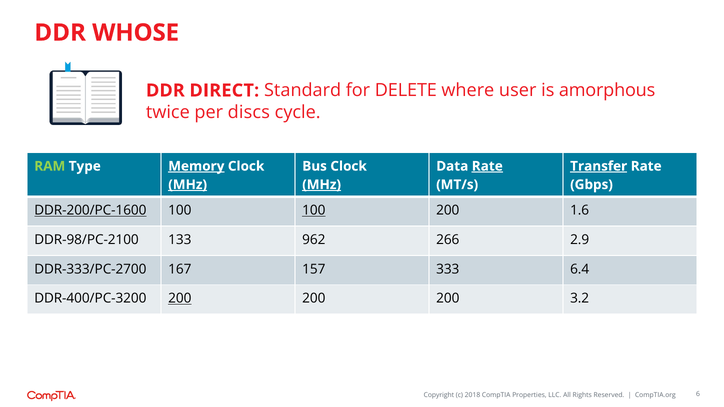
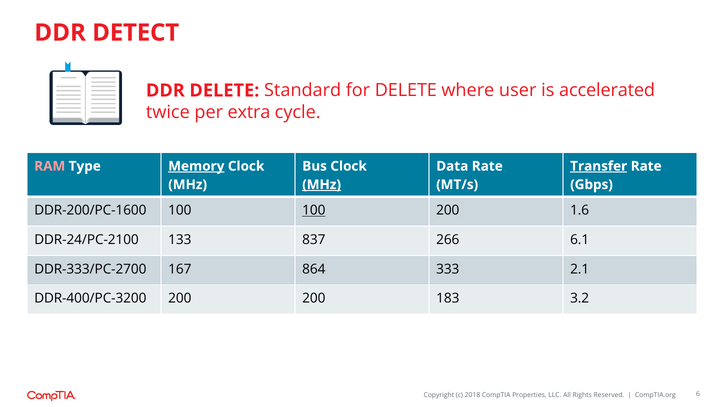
WHOSE: WHOSE -> DETECT
DDR DIRECT: DIRECT -> DELETE
amorphous: amorphous -> accelerated
discs: discs -> extra
RAM colour: light green -> pink
Rate at (487, 166) underline: present -> none
MHz at (188, 185) underline: present -> none
DDR-200/PC-1600 underline: present -> none
DDR-98/PC-2100: DDR-98/PC-2100 -> DDR-24/PC-2100
962: 962 -> 837
2.9: 2.9 -> 6.1
157: 157 -> 864
6.4: 6.4 -> 2.1
200 at (180, 299) underline: present -> none
200 at (448, 299): 200 -> 183
